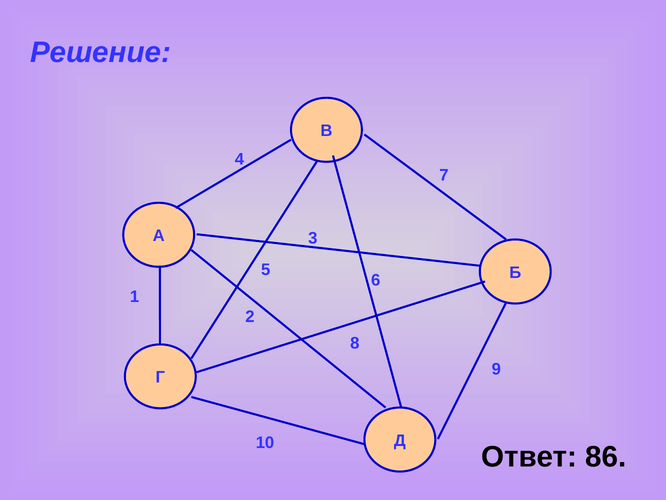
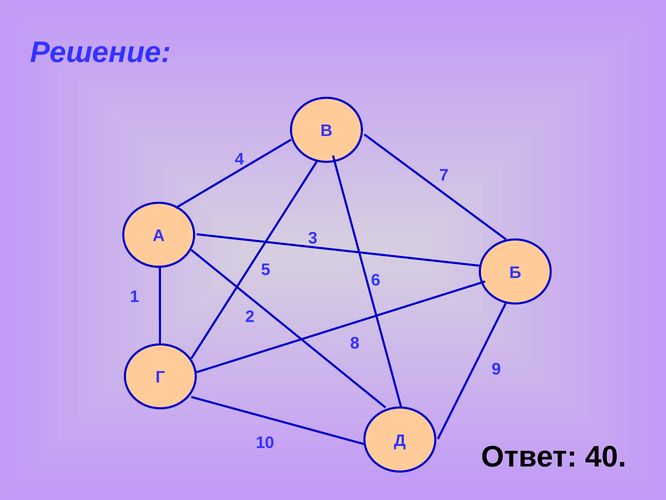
86: 86 -> 40
